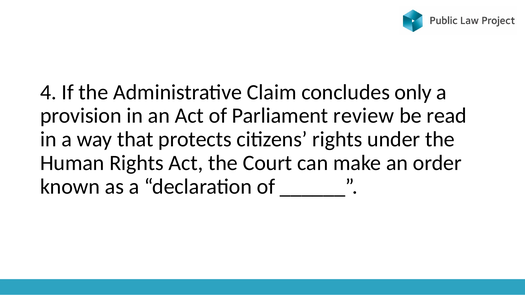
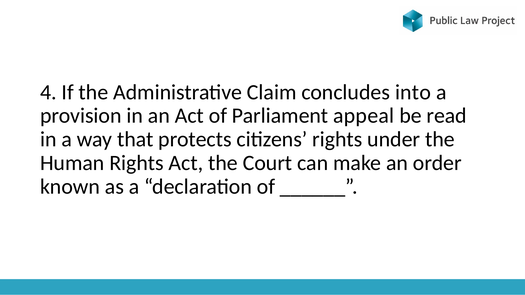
only: only -> into
review: review -> appeal
